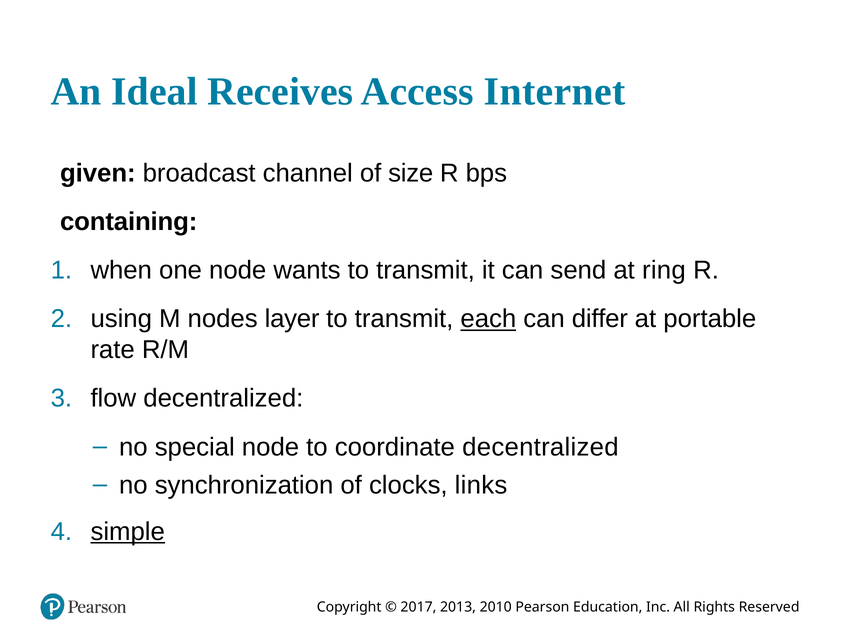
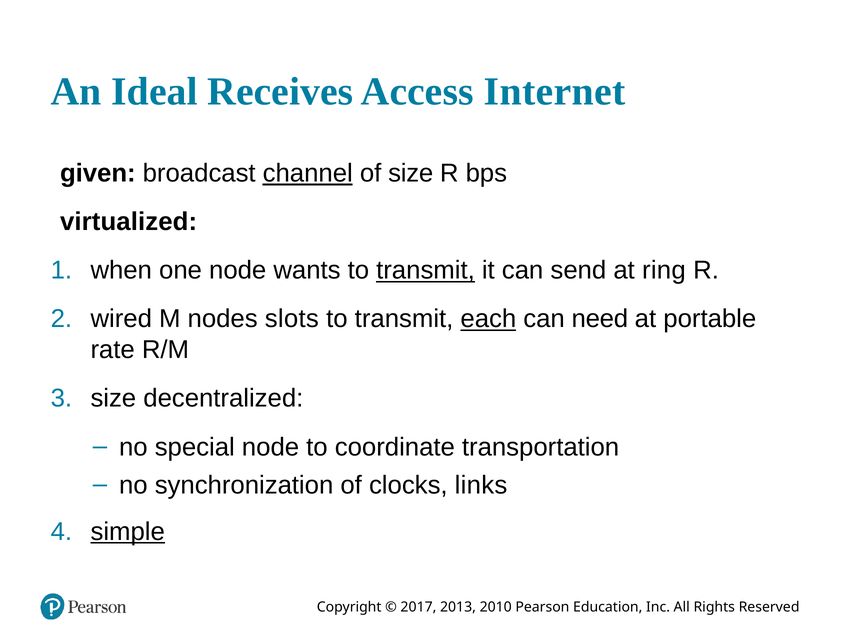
channel underline: none -> present
containing: containing -> virtualized
transmit at (425, 270) underline: none -> present
using: using -> wired
layer: layer -> slots
differ: differ -> need
flow at (113, 398): flow -> size
coordinate decentralized: decentralized -> transportation
